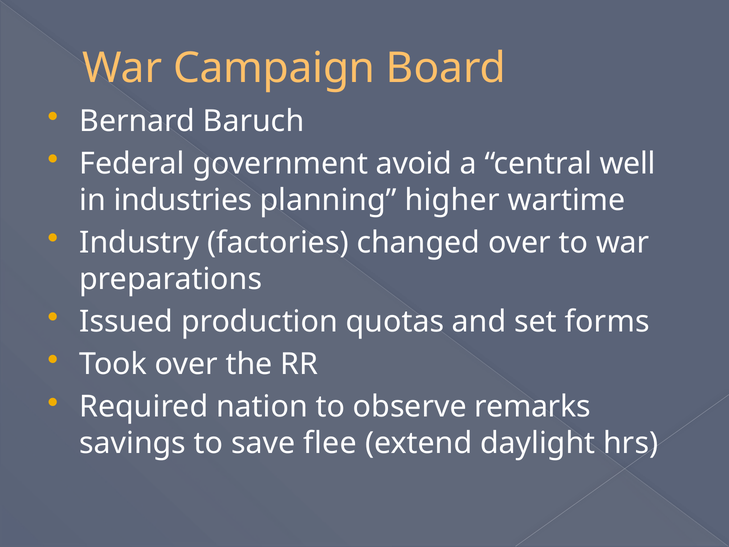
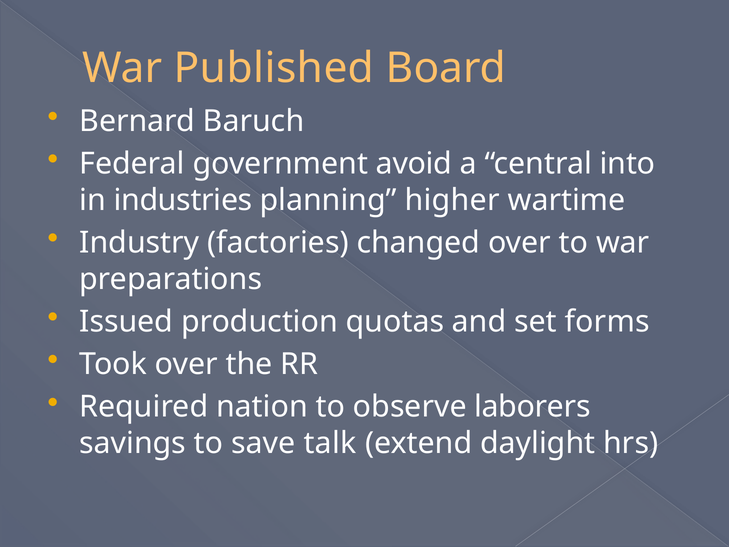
Campaign: Campaign -> Published
well: well -> into
remarks: remarks -> laborers
flee: flee -> talk
